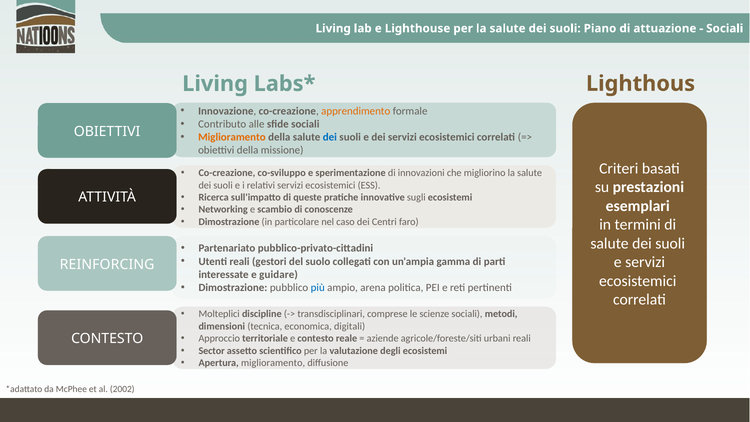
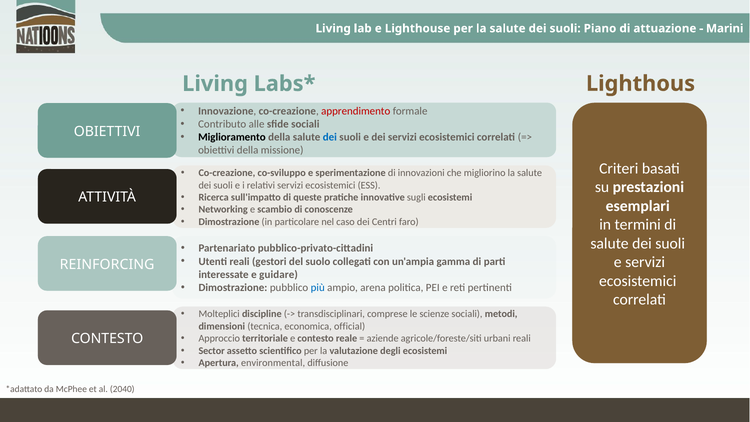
Sociali at (725, 28): Sociali -> Marini
apprendimento colour: orange -> red
Miglioramento at (232, 137) colour: orange -> black
digitali: digitali -> official
Apertura miglioramento: miglioramento -> environmental
2002: 2002 -> 2040
